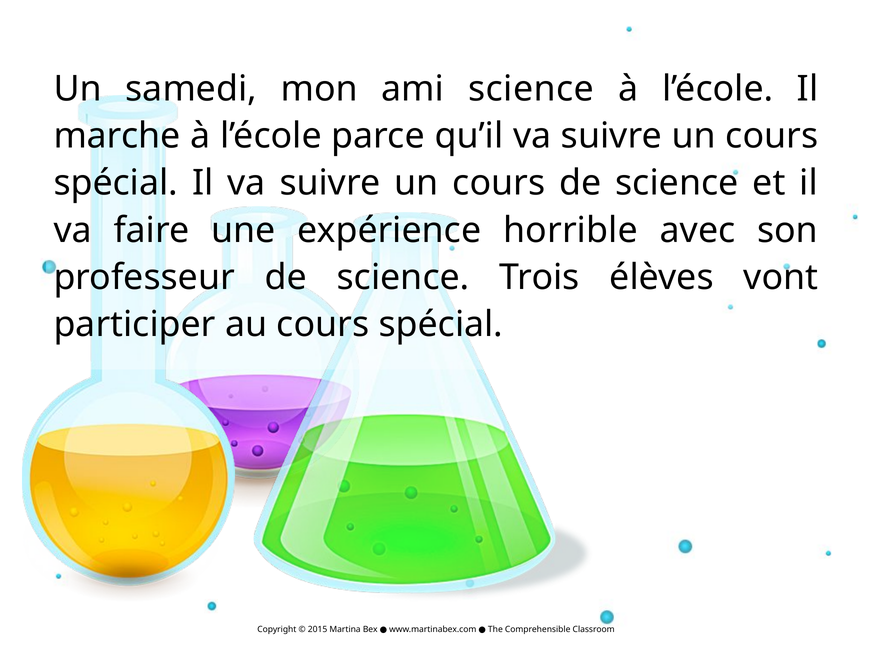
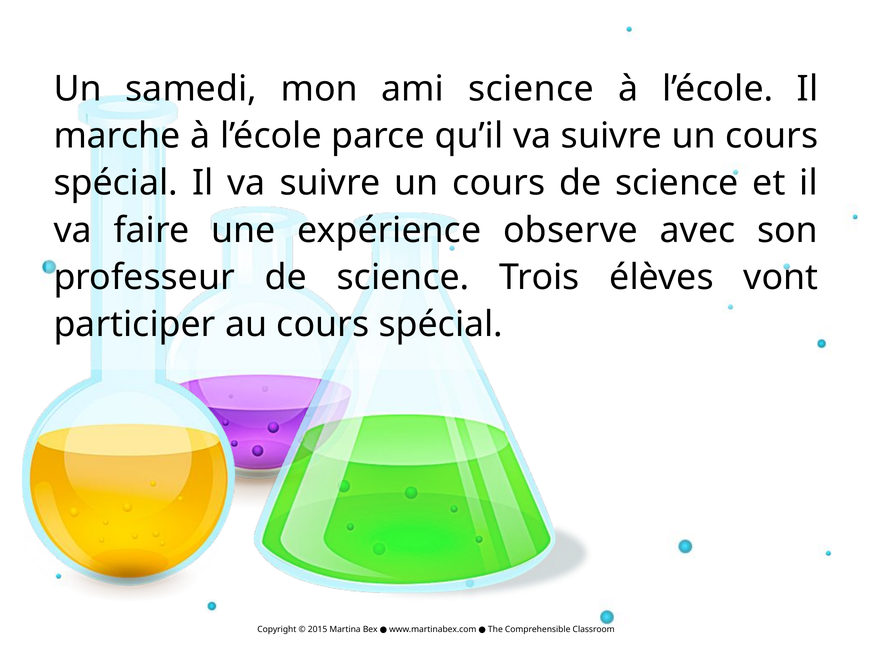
horrible: horrible -> observe
